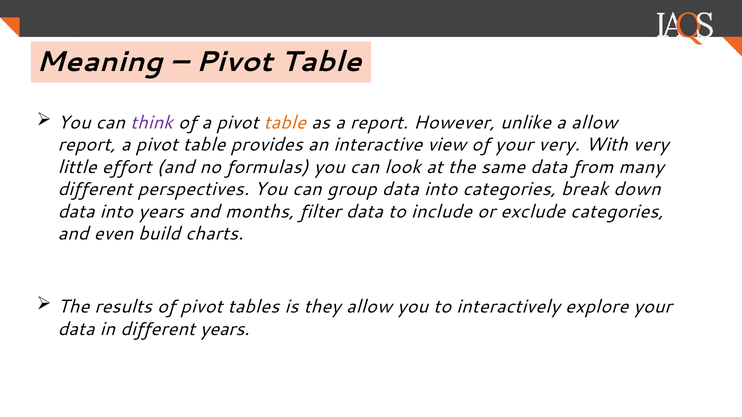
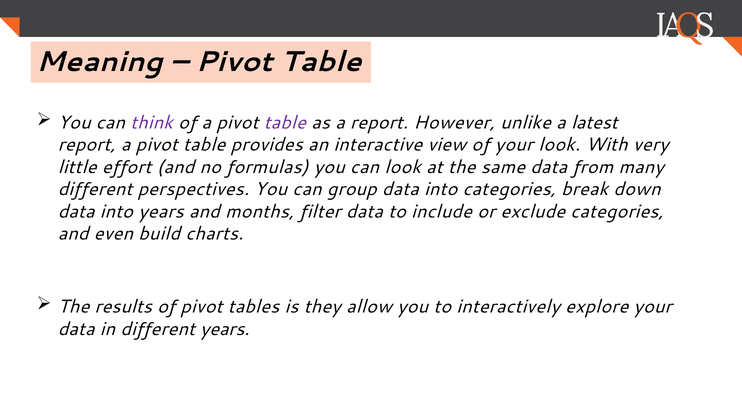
table at (285, 123) colour: orange -> purple
a allow: allow -> latest
your very: very -> look
